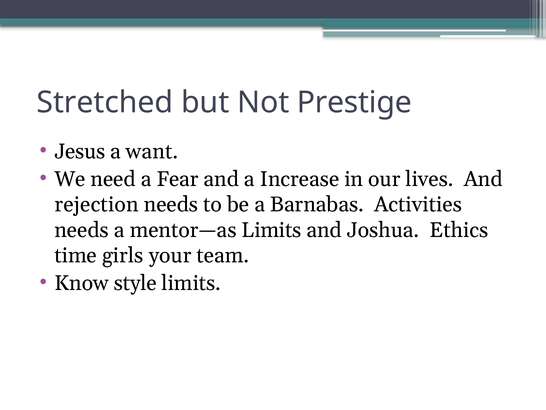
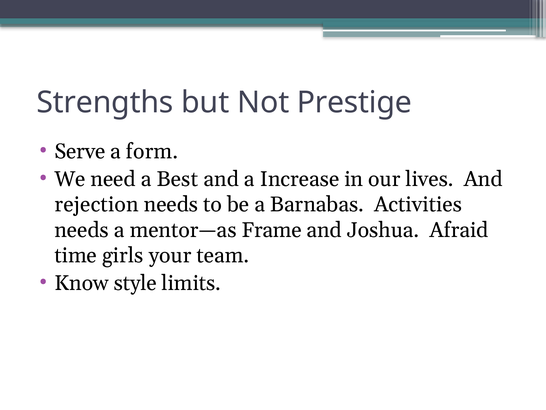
Stretched: Stretched -> Strengths
Jesus: Jesus -> Serve
want: want -> form
Fear: Fear -> Best
mentor—as Limits: Limits -> Frame
Ethics: Ethics -> Afraid
